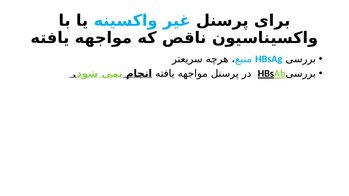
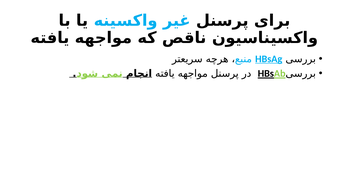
HBsAg underline: none -> present
